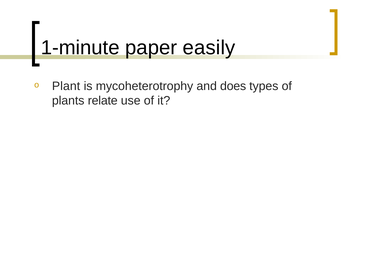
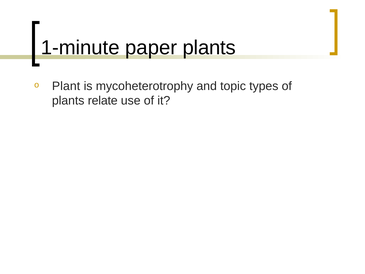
paper easily: easily -> plants
does: does -> topic
